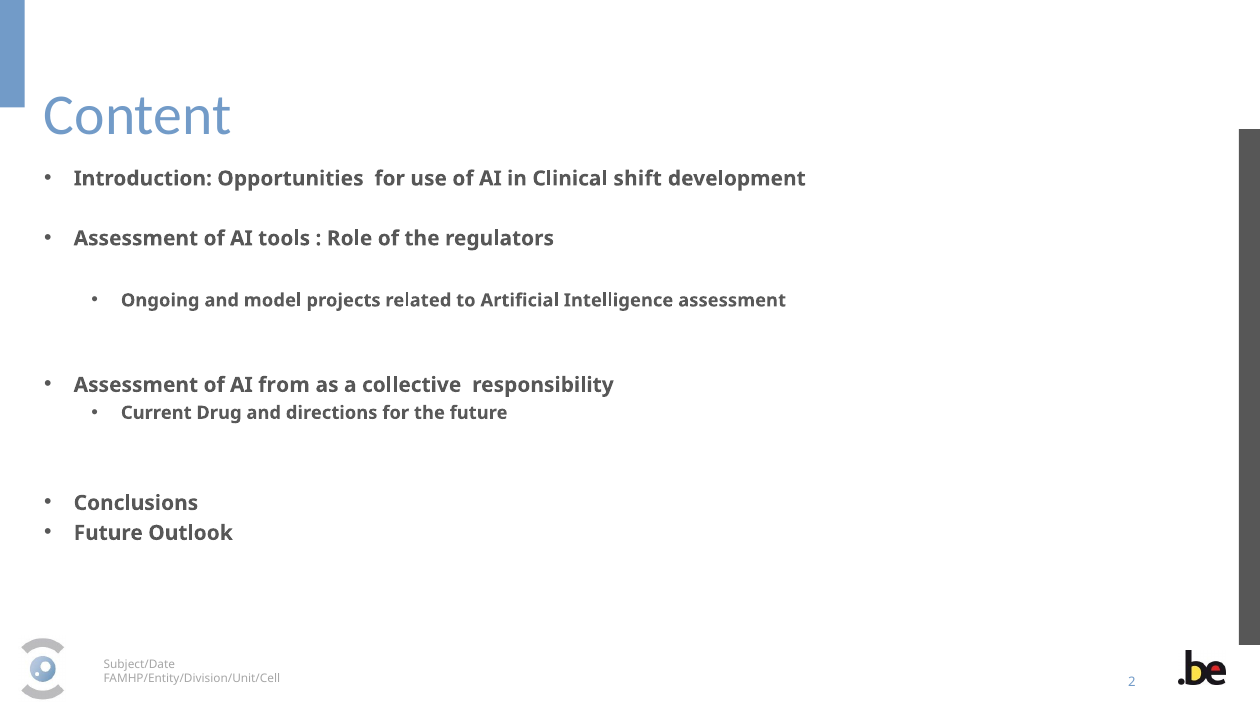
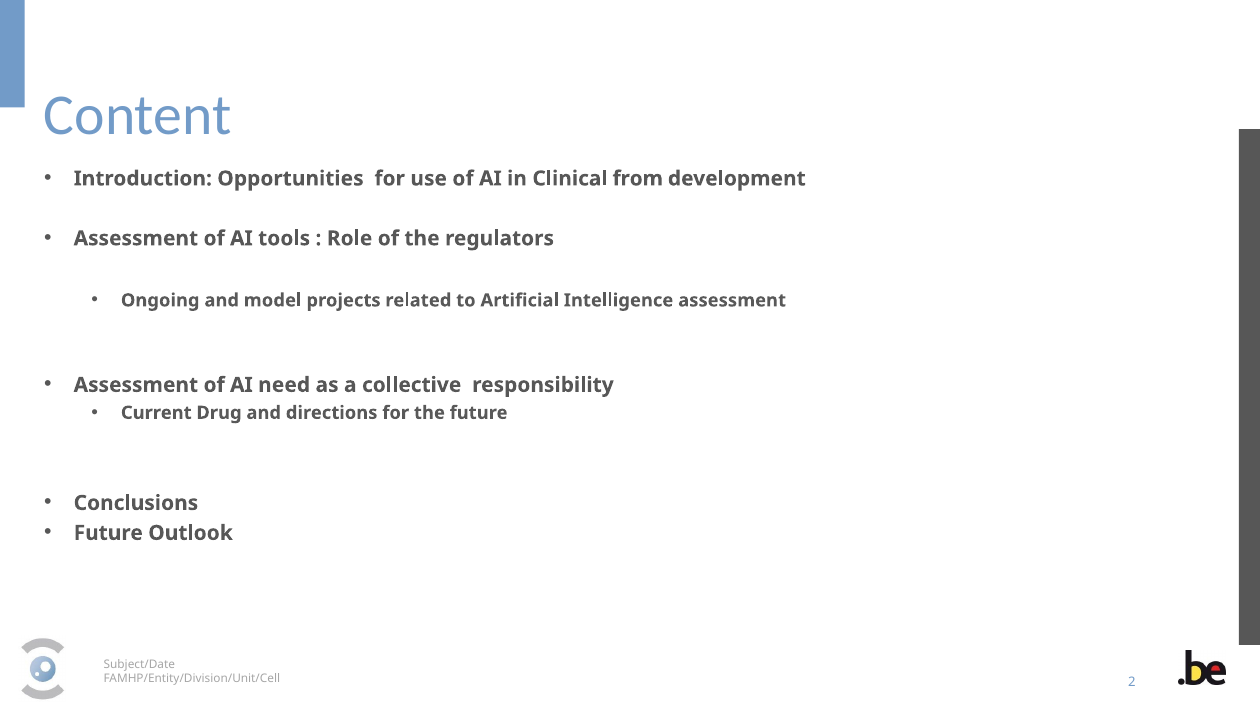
shift: shift -> from
from: from -> need
